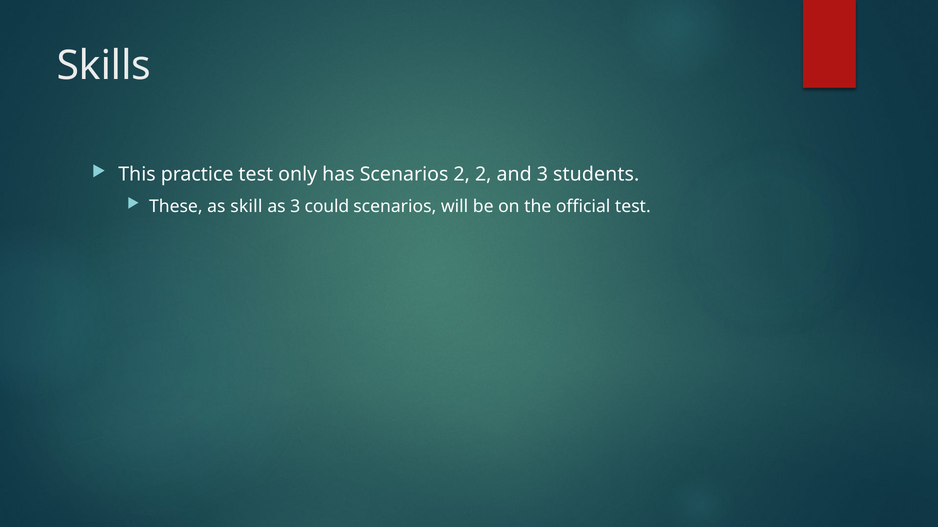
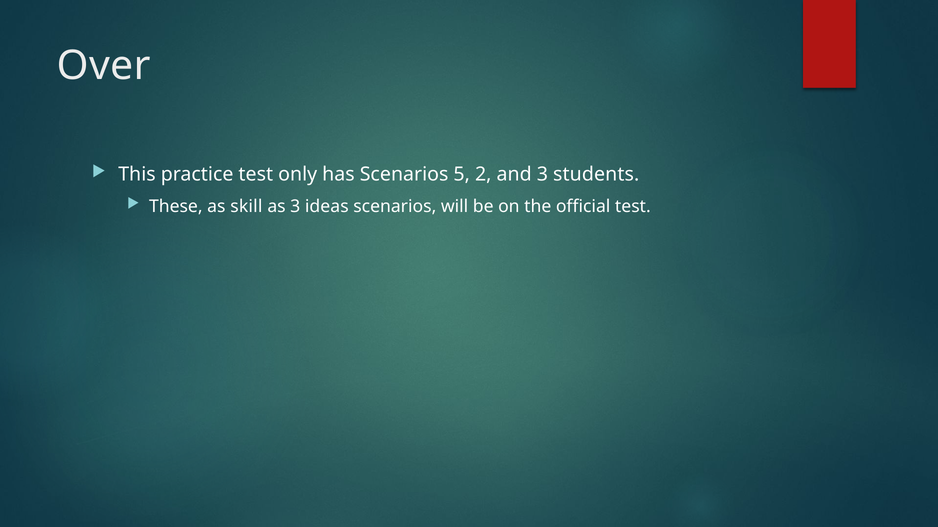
Skills: Skills -> Over
Scenarios 2: 2 -> 5
could: could -> ideas
